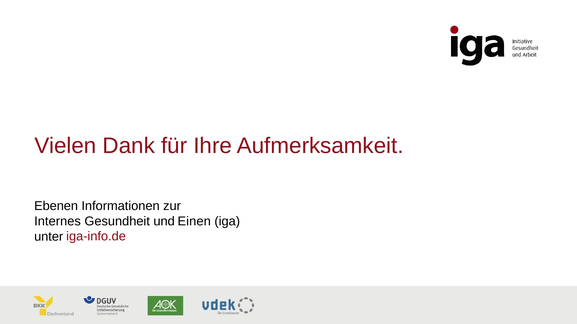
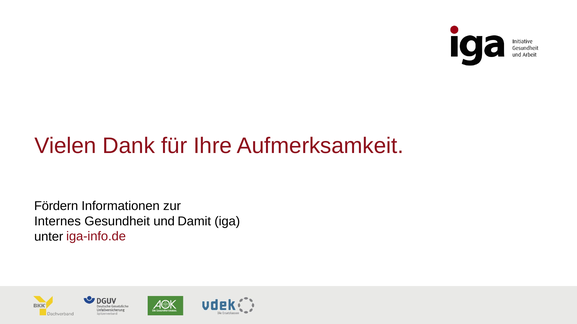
Ebenen: Ebenen -> Fördern
Einen: Einen -> Damit
